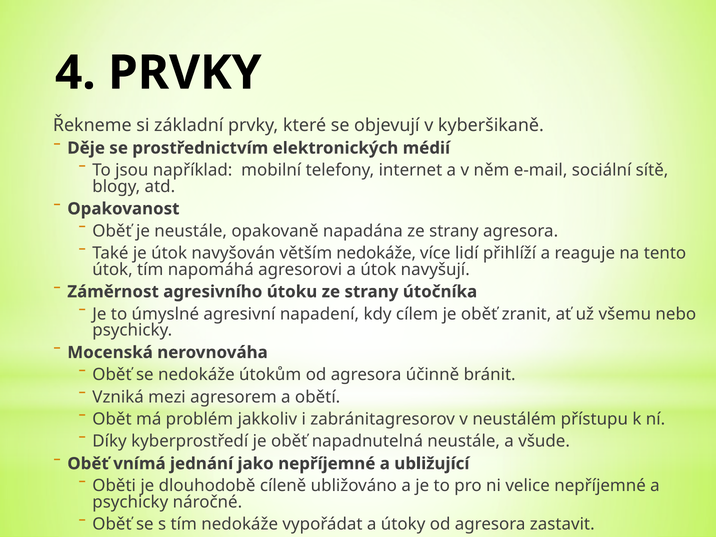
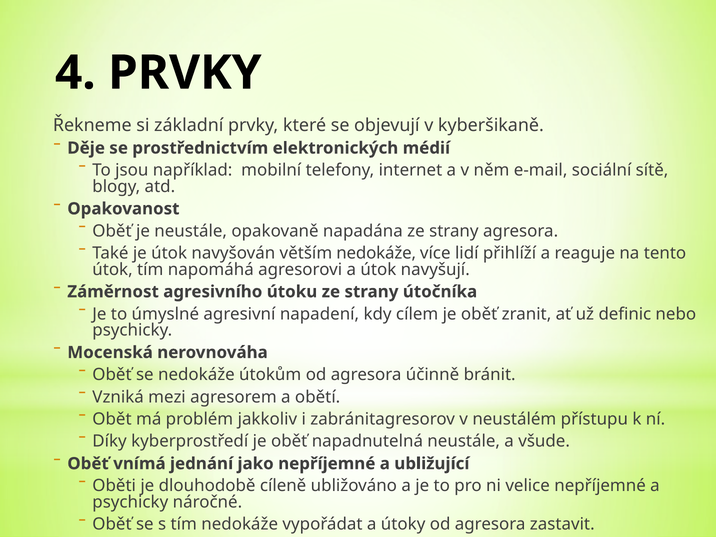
všemu: všemu -> definic
